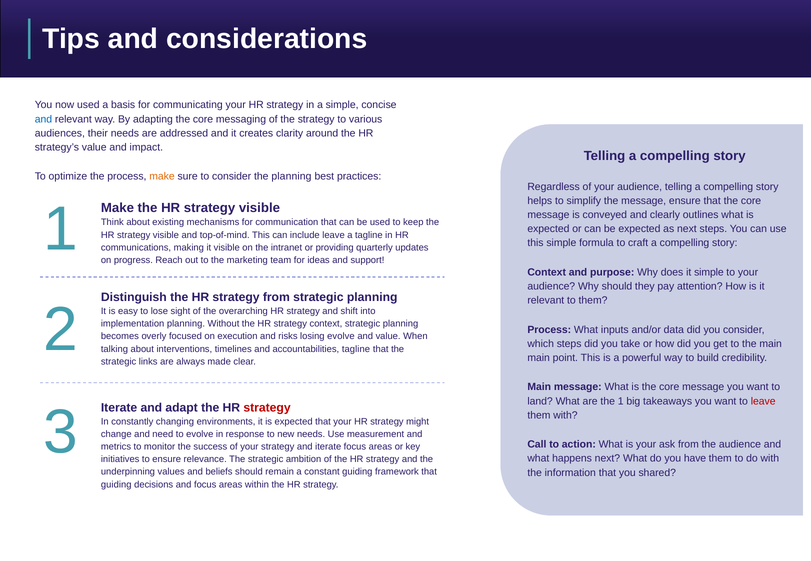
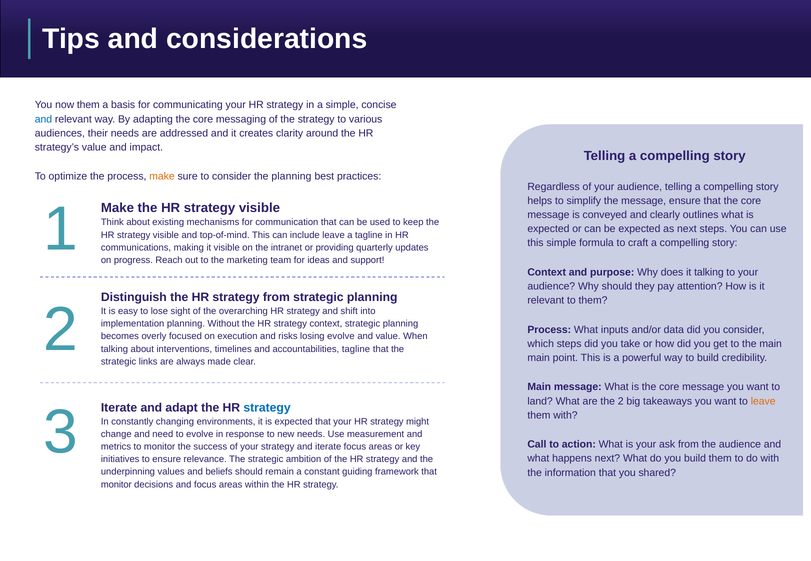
now used: used -> them
it simple: simple -> talking
the 1: 1 -> 2
leave at (763, 401) colour: red -> orange
strategy at (267, 408) colour: red -> blue
you have: have -> build
guiding at (116, 485): guiding -> monitor
